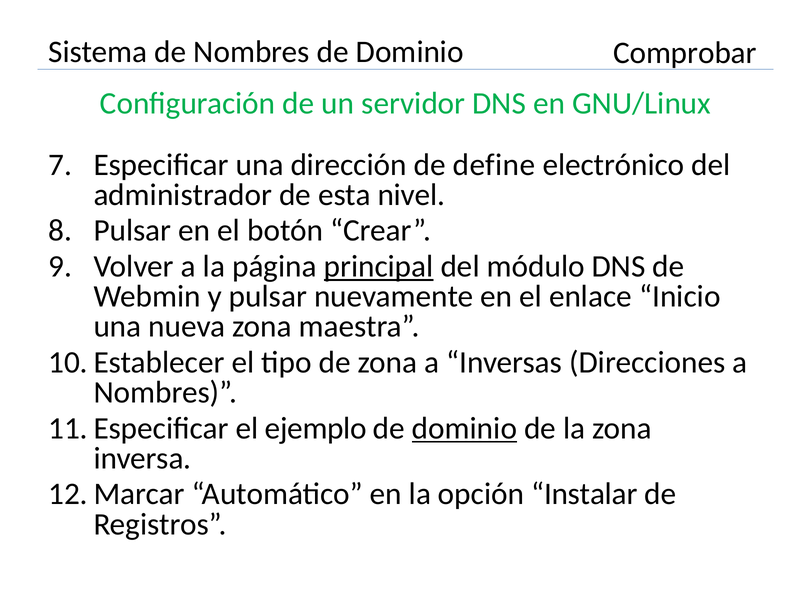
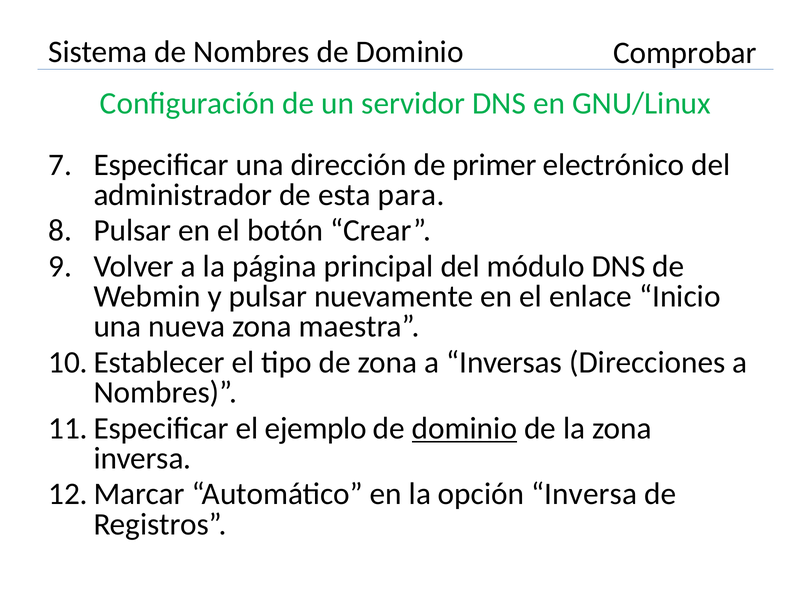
define: define -> primer
nivel: nivel -> para
principal underline: present -> none
opción Instalar: Instalar -> Inversa
